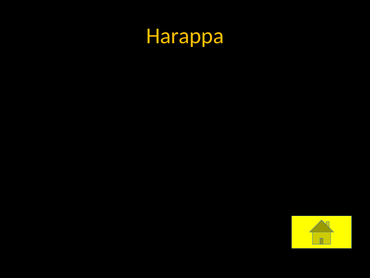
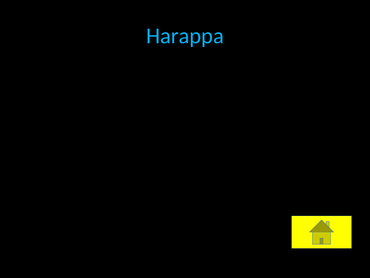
Harappa colour: yellow -> light blue
